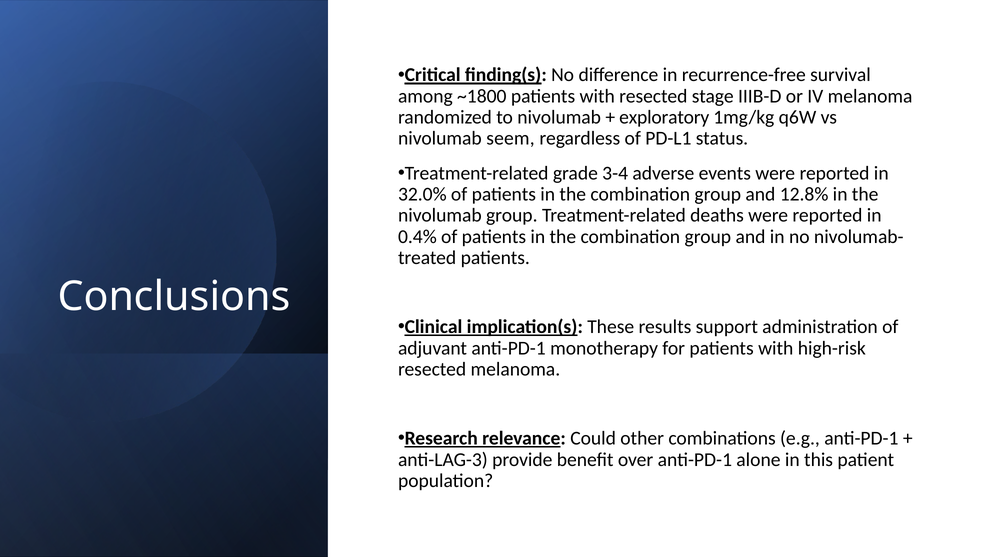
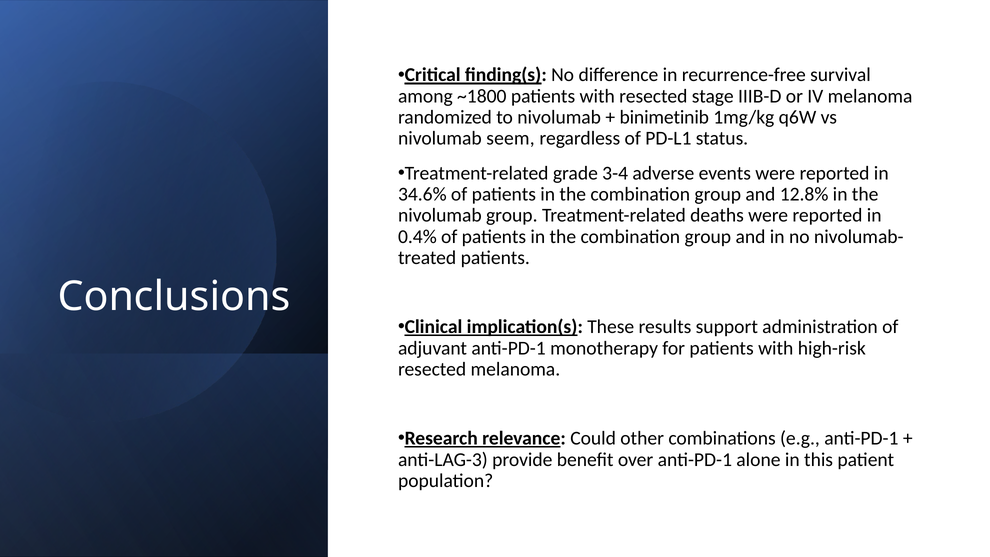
exploratory: exploratory -> binimetinib
32.0%: 32.0% -> 34.6%
